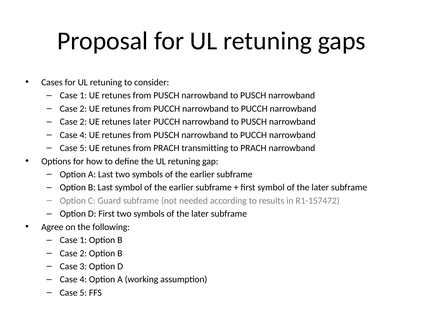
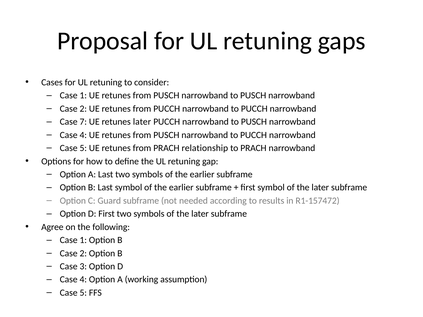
2 at (83, 122): 2 -> 7
transmitting: transmitting -> relationship
